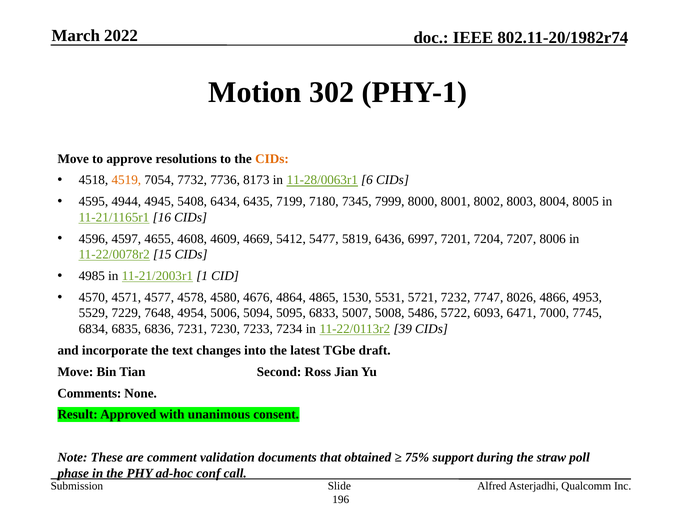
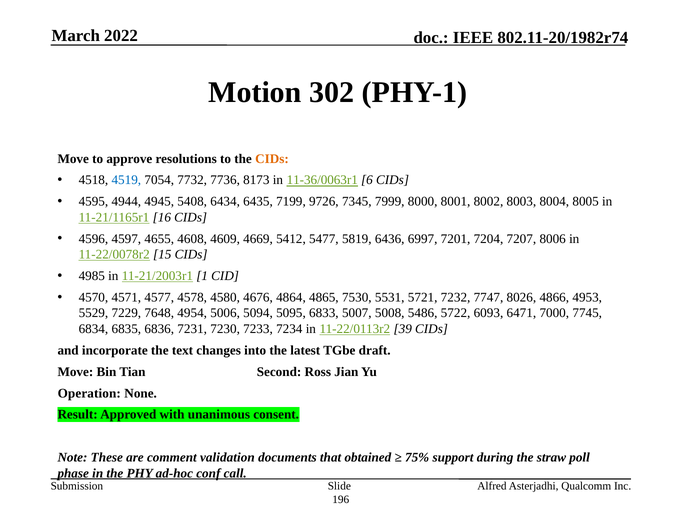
4519 colour: orange -> blue
11-28/0063r1: 11-28/0063r1 -> 11-36/0063r1
7180: 7180 -> 9726
1530: 1530 -> 7530
Comments: Comments -> Operation
